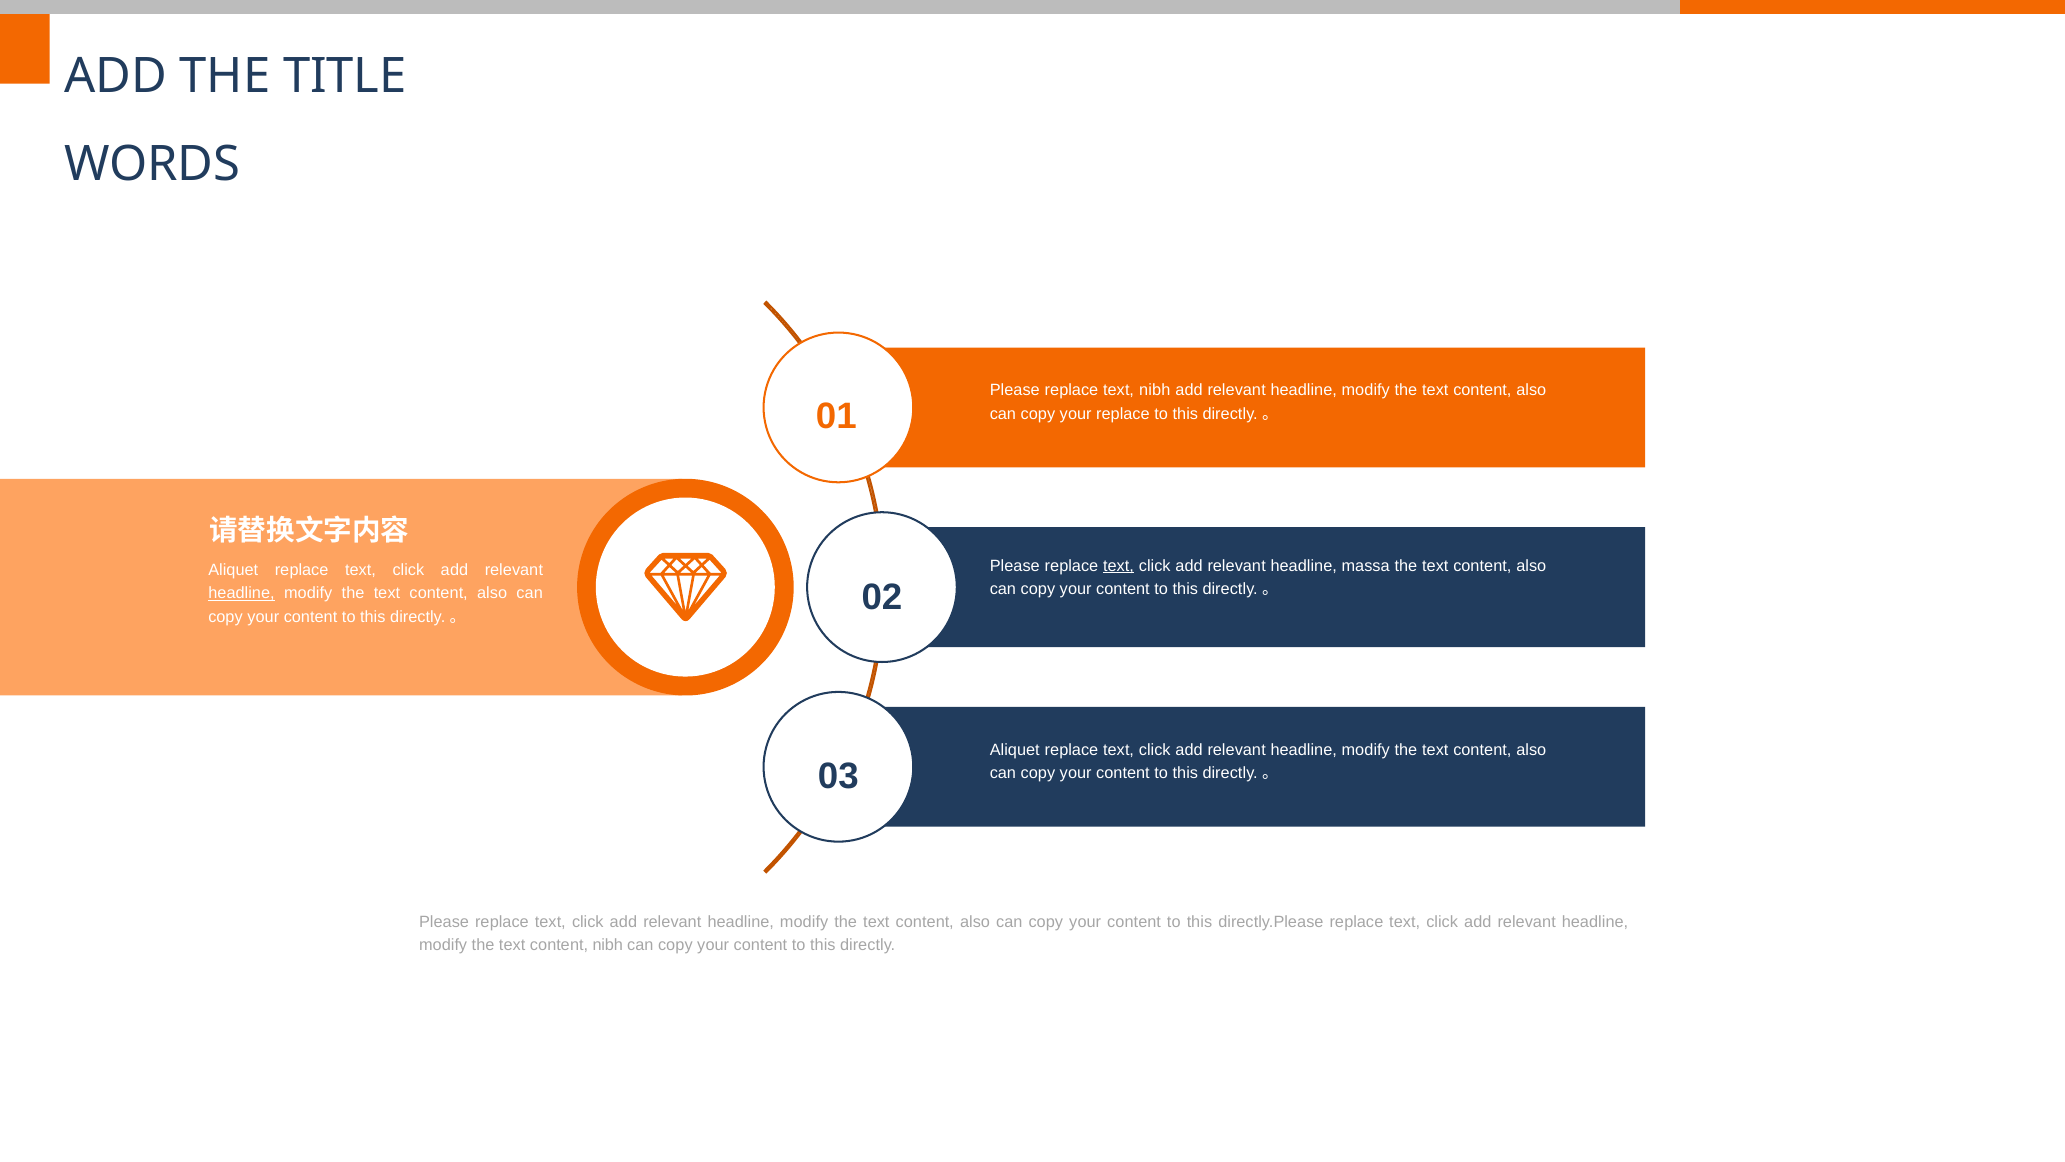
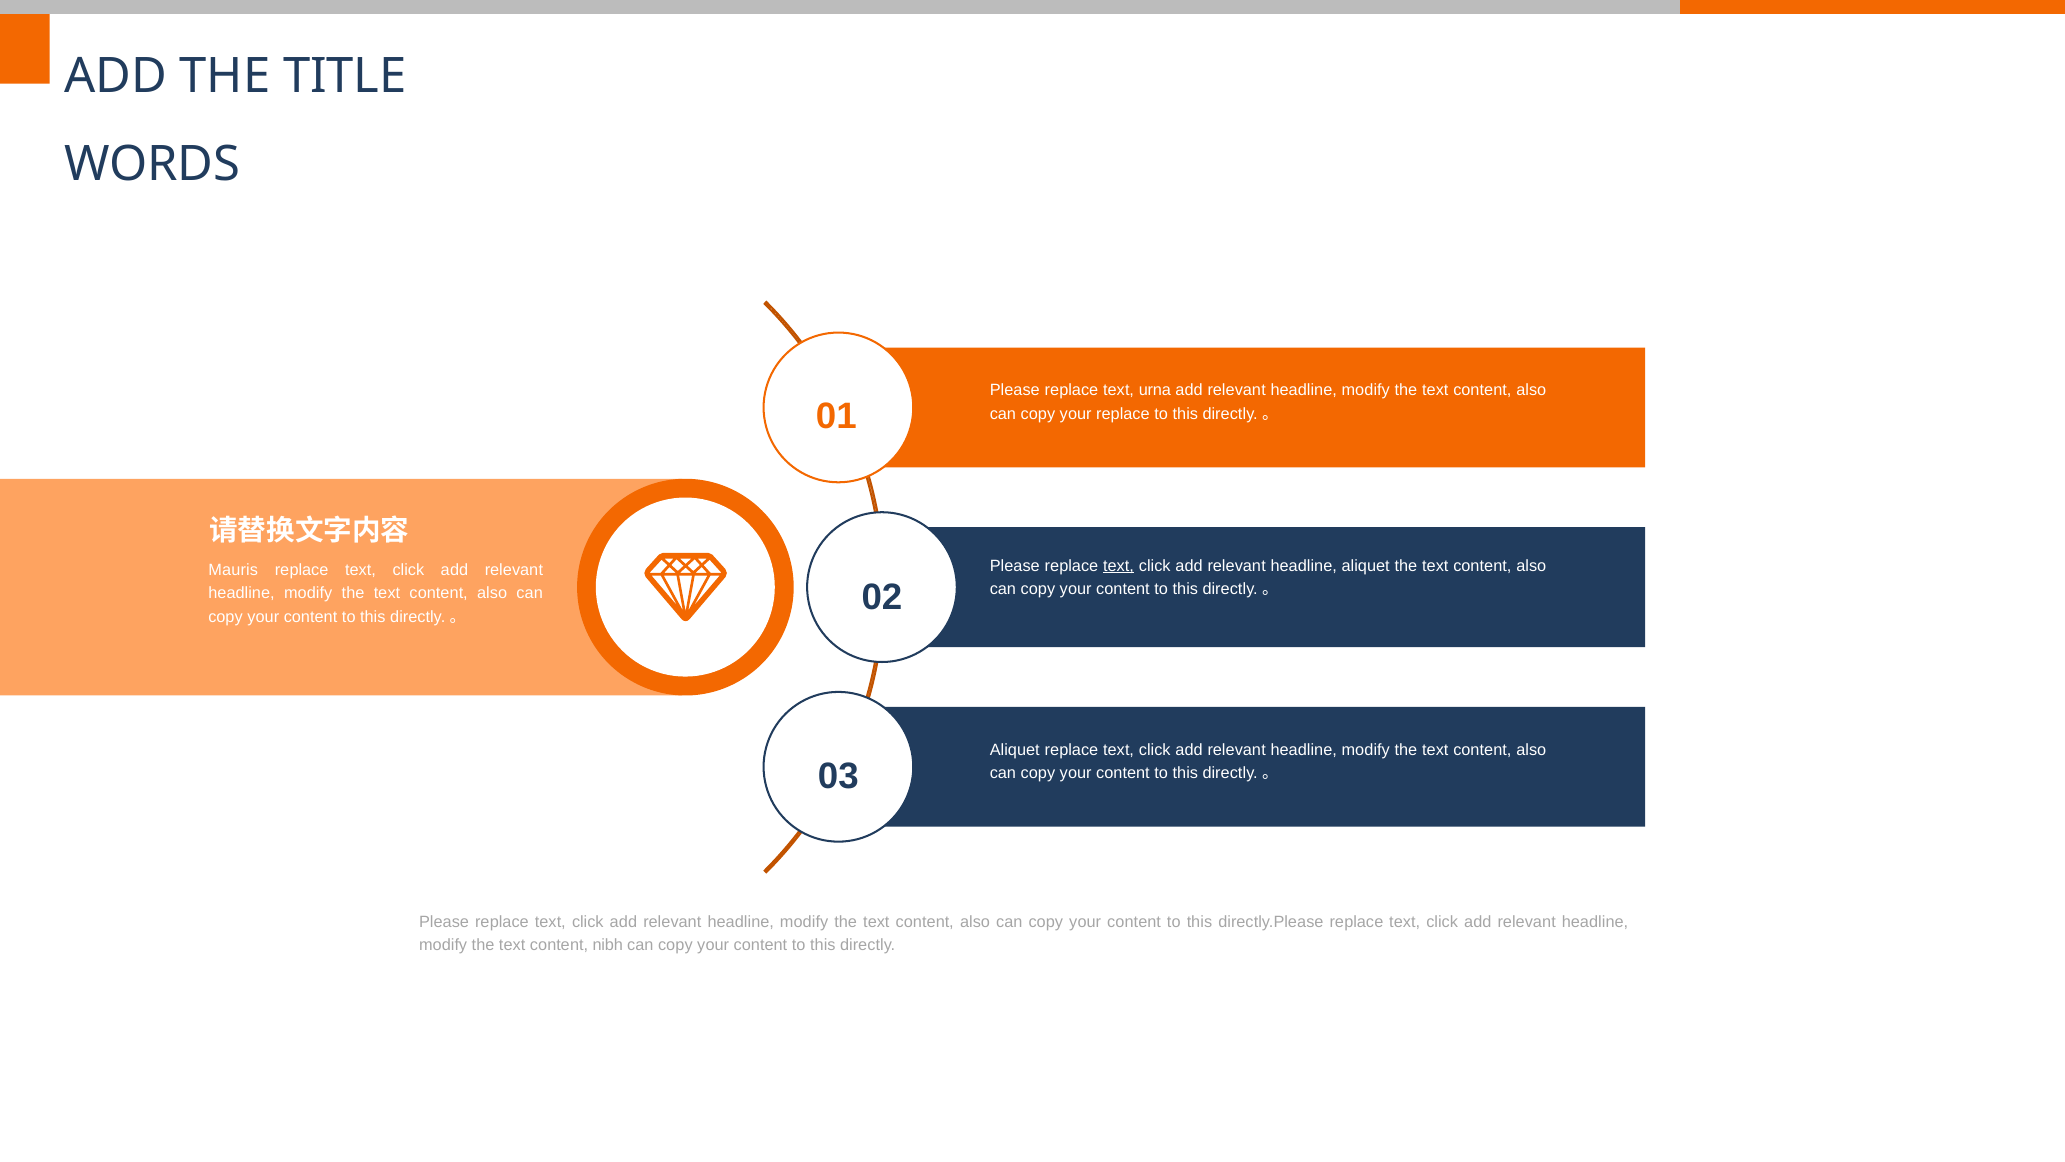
text nibh: nibh -> urna
headline massa: massa -> aliquet
Aliquet at (233, 570): Aliquet -> Mauris
headline at (242, 593) underline: present -> none
